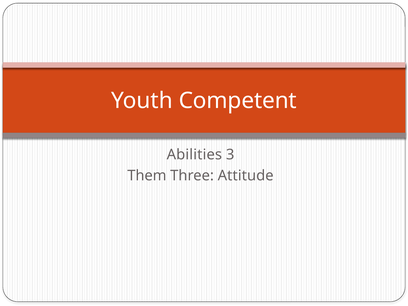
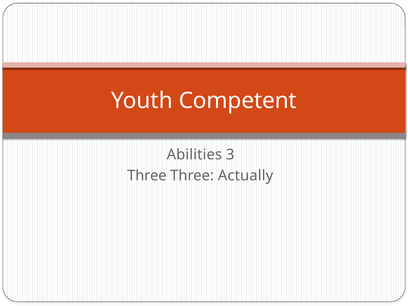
Them at (147, 176): Them -> Three
Attitude: Attitude -> Actually
